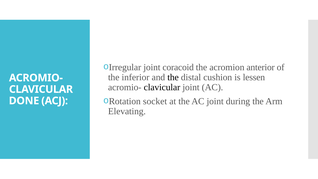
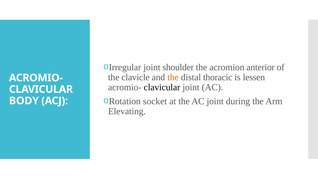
coracoid: coracoid -> shoulder
inferior: inferior -> clavicle
the at (173, 77) colour: black -> orange
cushion: cushion -> thoracic
DONE: DONE -> BODY
